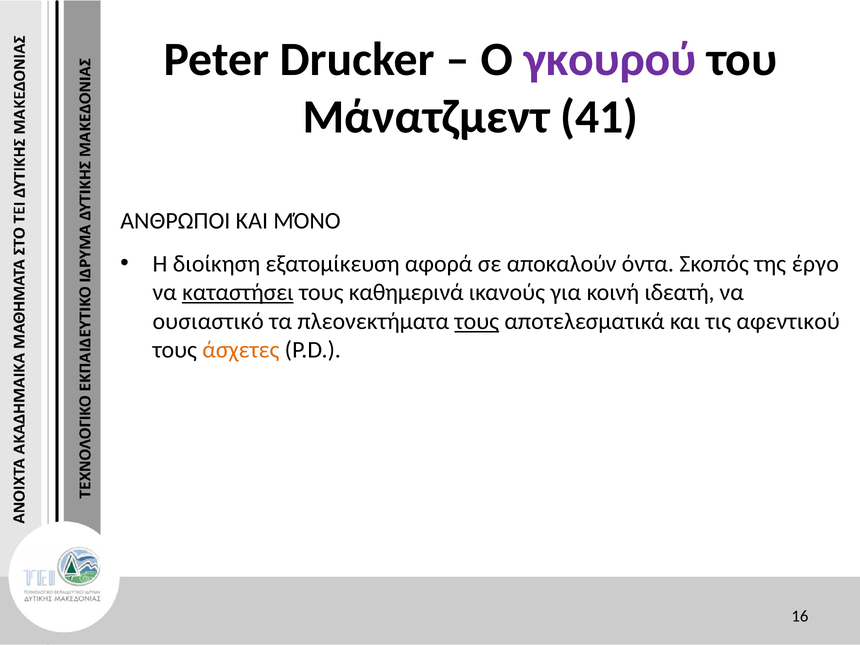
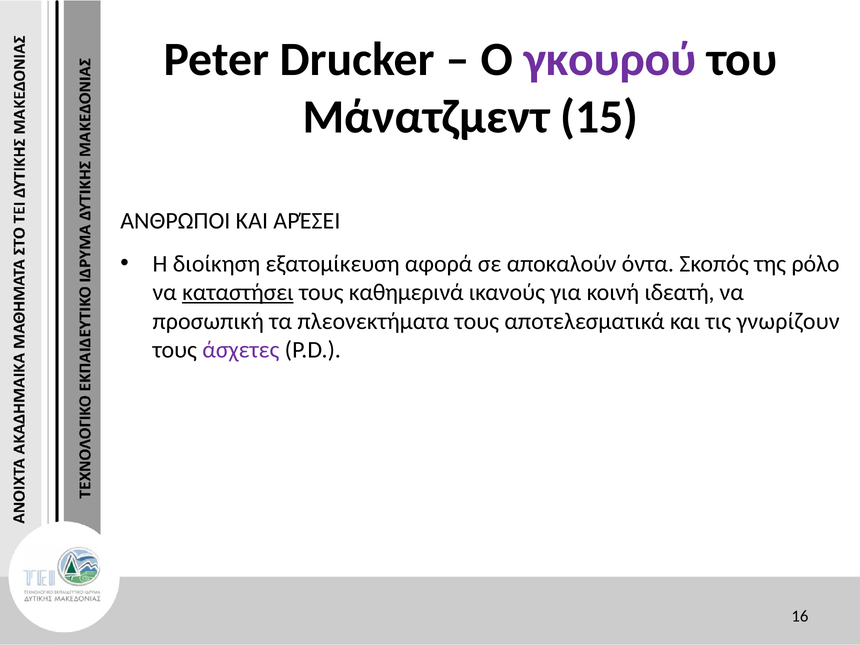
41: 41 -> 15
ΜΌΝΟ: ΜΌΝΟ -> ΑΡΈΣΕΙ
έργο: έργο -> ρόλο
ουσιαστικό: ουσιαστικό -> προσωπική
τους at (477, 321) underline: present -> none
αφεντικού: αφεντικού -> γνωρίζουν
άσχετες colour: orange -> purple
